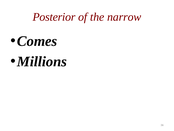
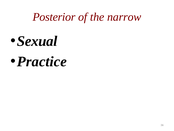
Comes: Comes -> Sexual
Millions: Millions -> Practice
